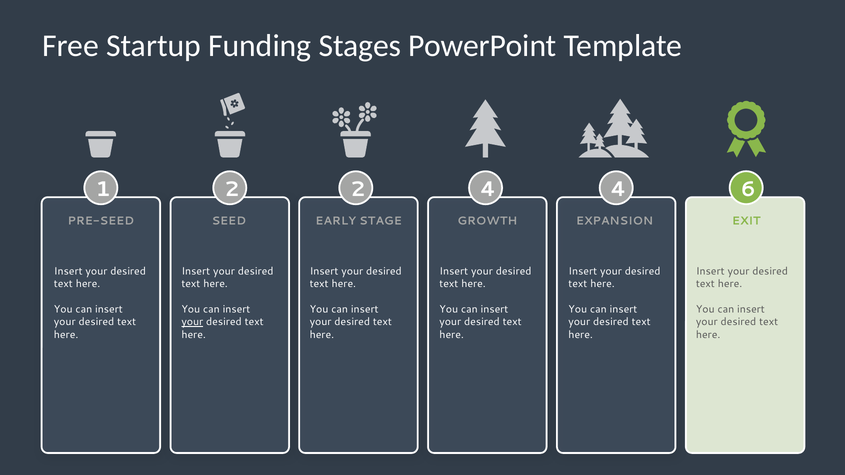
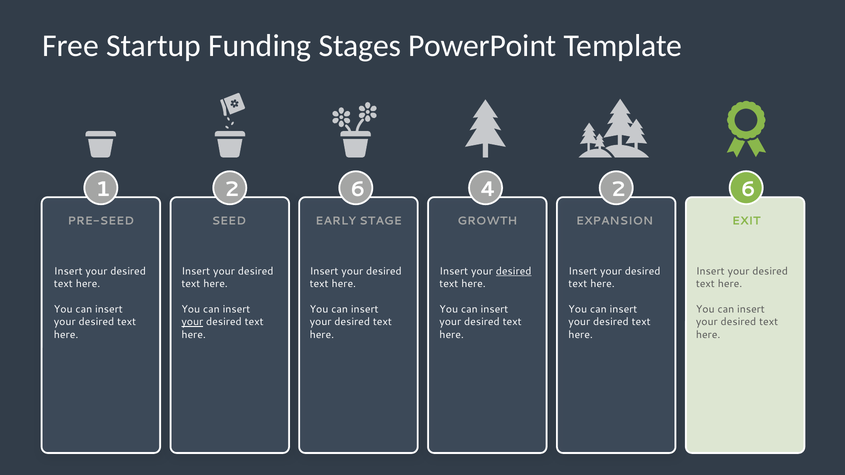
2 2: 2 -> 6
4 4: 4 -> 2
desired at (514, 272) underline: none -> present
